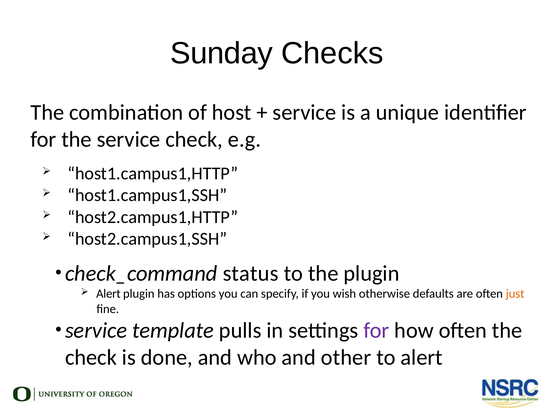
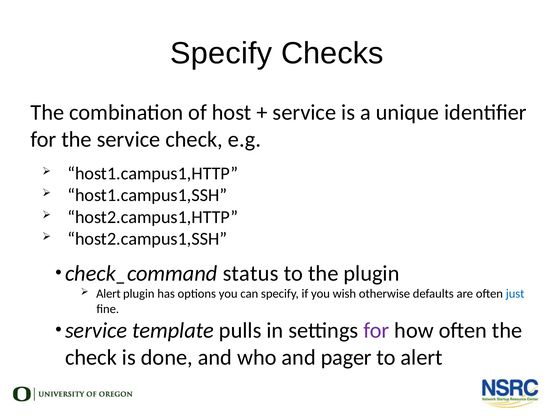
Sunday at (222, 53): Sunday -> Specify
just colour: orange -> blue
other: other -> pager
